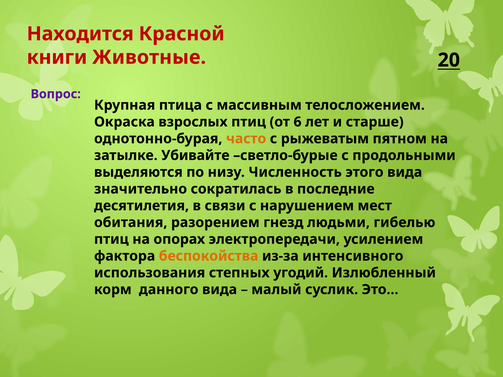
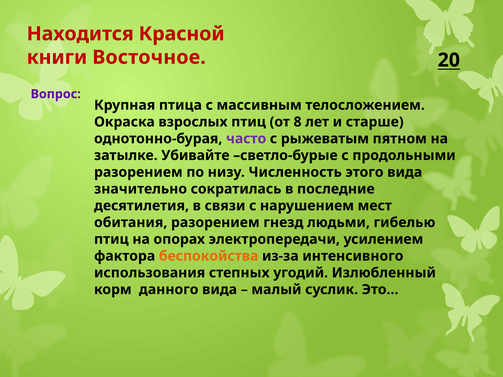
Животные: Животные -> Восточное
6: 6 -> 8
часто colour: orange -> purple
выделяются at (138, 172): выделяются -> разорением
